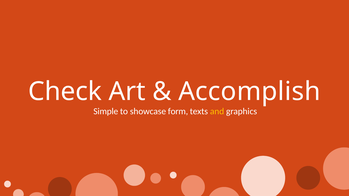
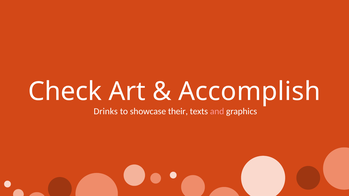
Simple: Simple -> Drinks
form: form -> their
and colour: yellow -> pink
